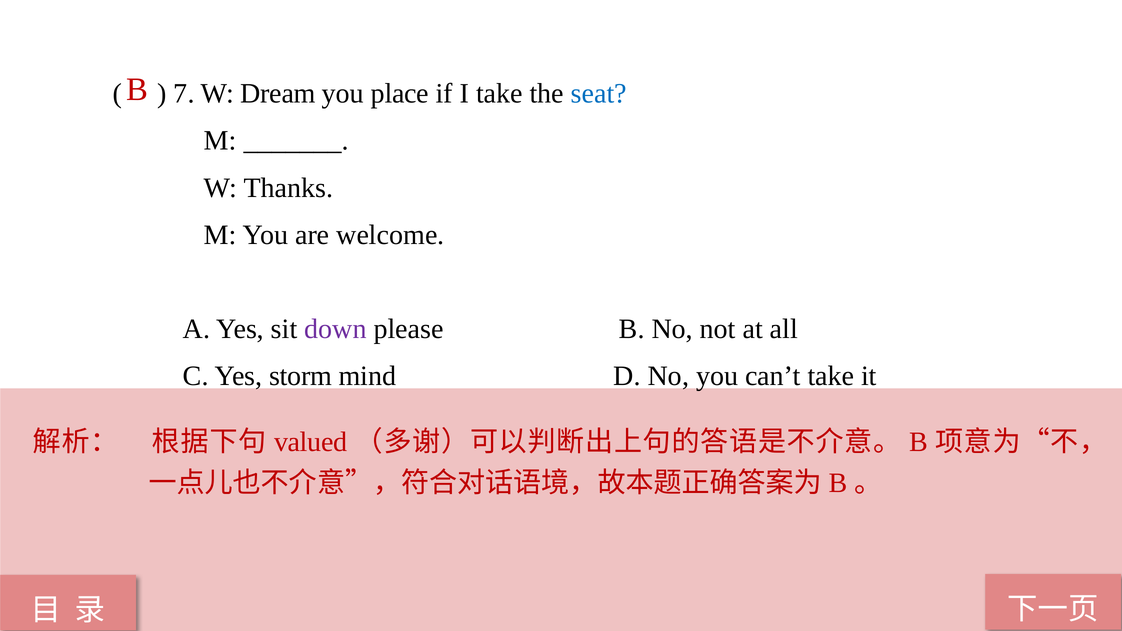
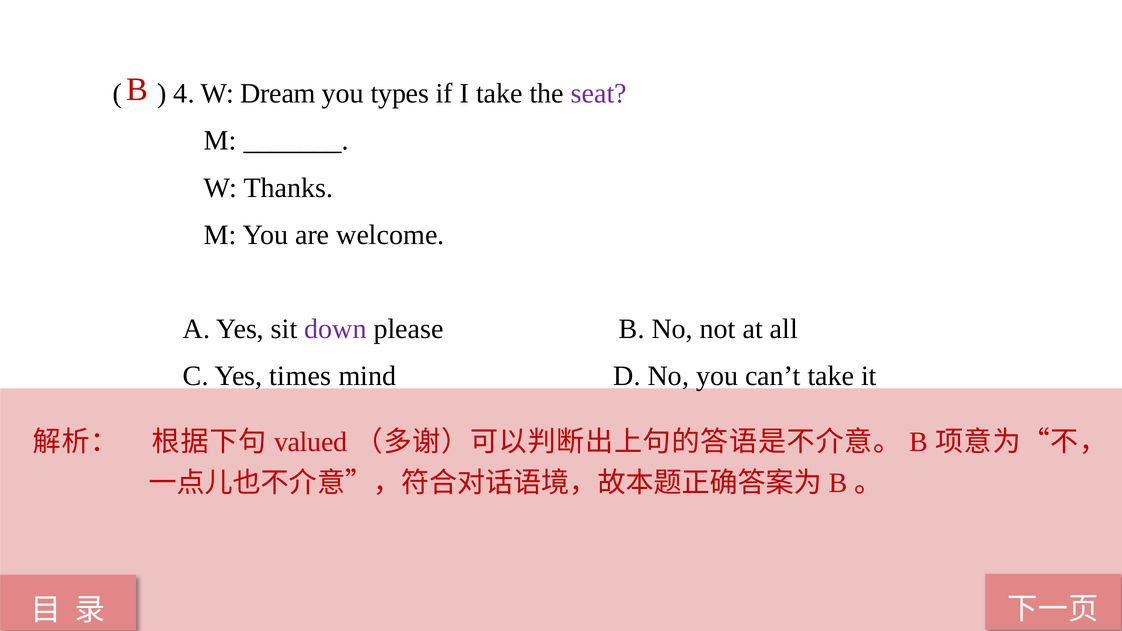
7: 7 -> 4
place: place -> types
seat colour: blue -> purple
storm: storm -> times
